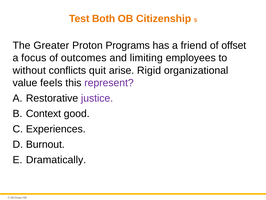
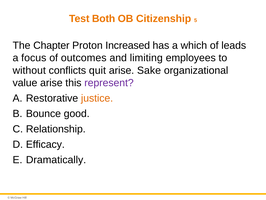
Greater: Greater -> Chapter
Programs: Programs -> Increased
friend: friend -> which
offset: offset -> leads
Rigid: Rigid -> Sake
value feels: feels -> arise
justice colour: purple -> orange
Context: Context -> Bounce
Experiences: Experiences -> Relationship
Burnout: Burnout -> Efficacy
